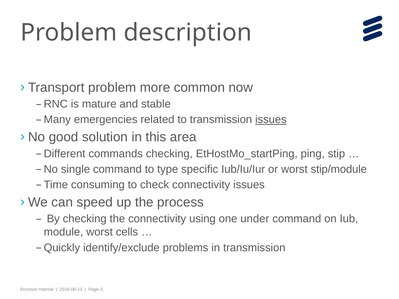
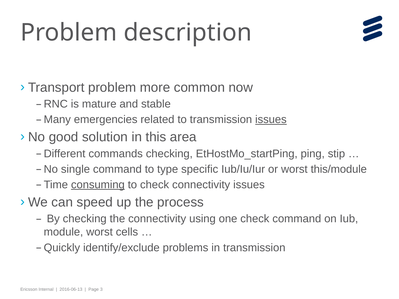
stip/module: stip/module -> this/module
consuming underline: none -> present
one under: under -> check
